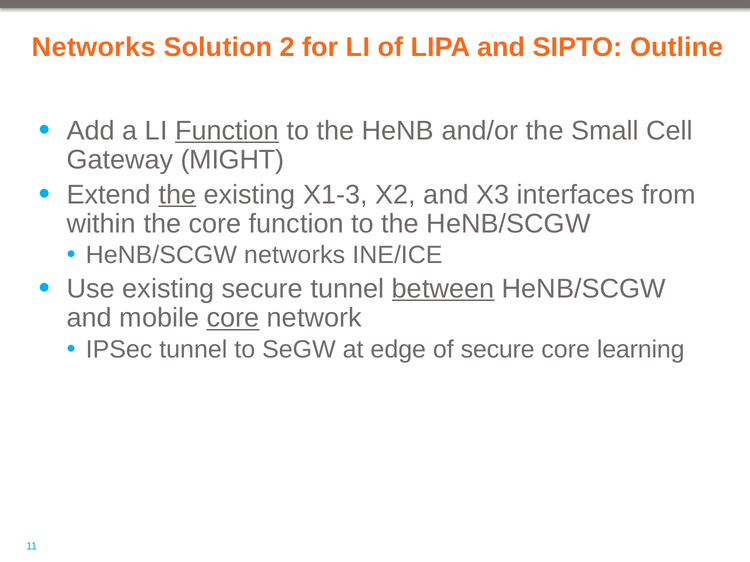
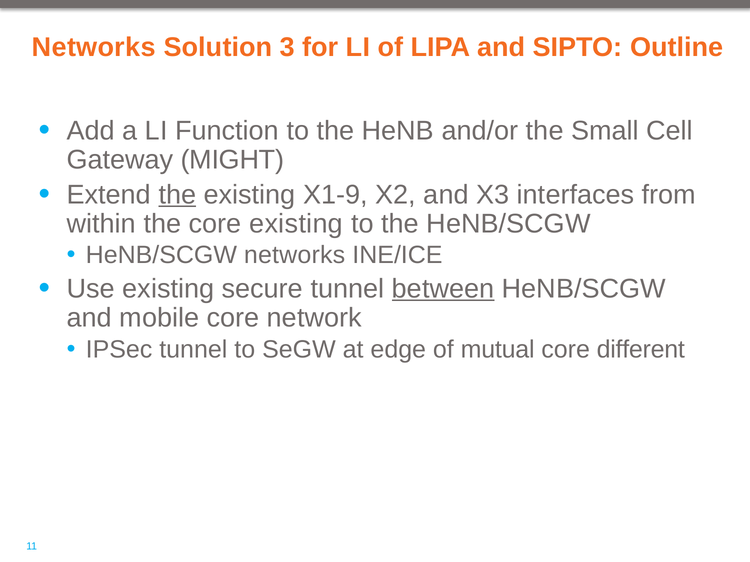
2: 2 -> 3
Function at (227, 131) underline: present -> none
X1-3: X1-3 -> X1-9
core function: function -> existing
core at (233, 318) underline: present -> none
of secure: secure -> mutual
learning: learning -> different
